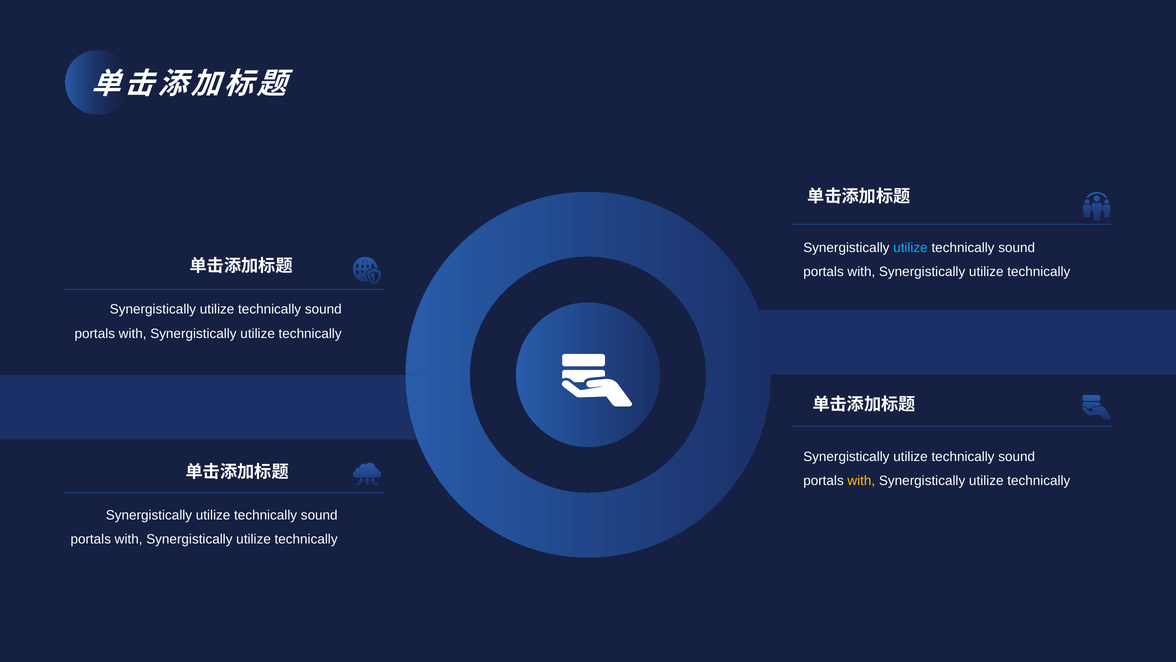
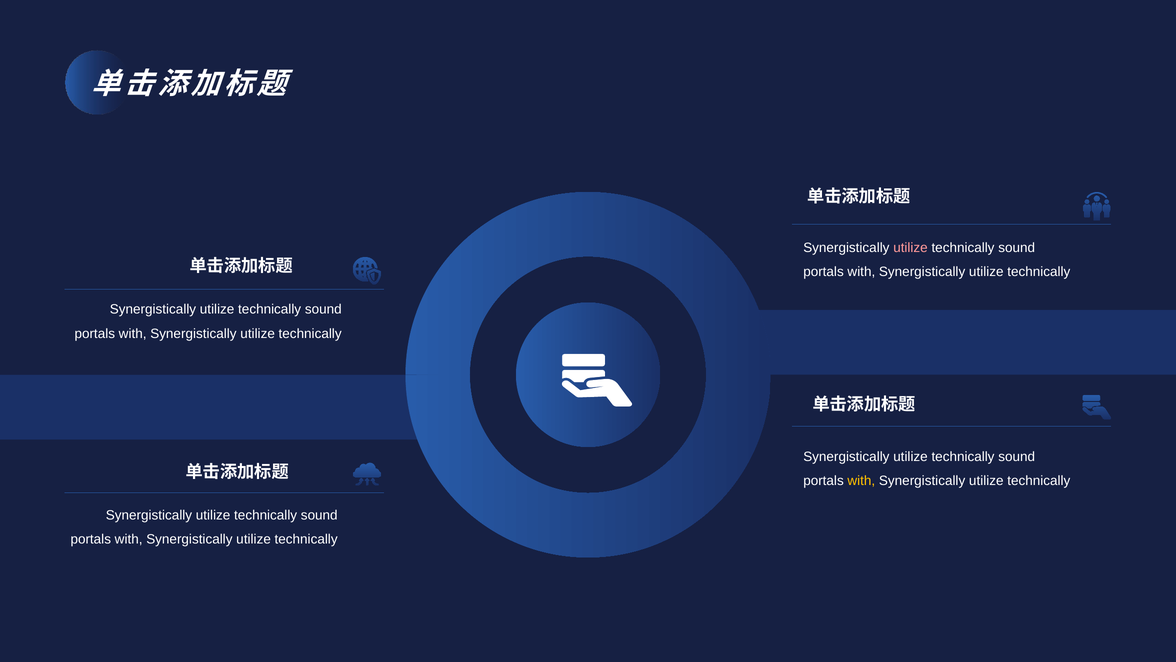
utilize at (910, 248) colour: light blue -> pink
